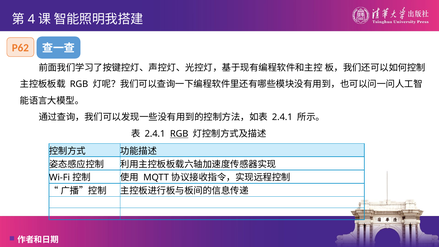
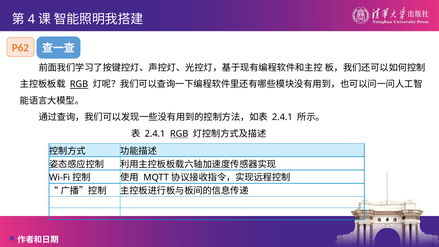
RGB at (79, 84) underline: none -> present
